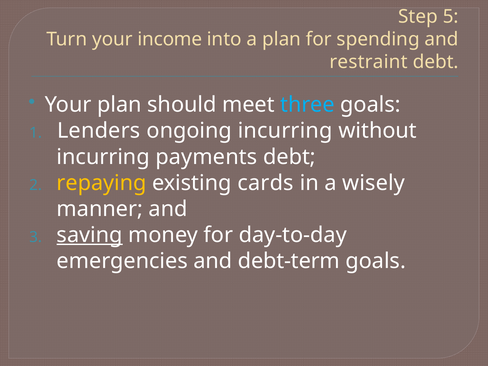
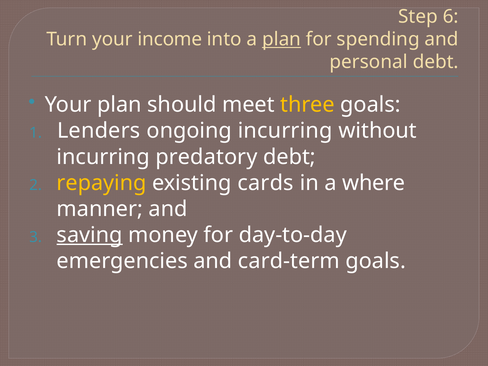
5: 5 -> 6
plan at (282, 39) underline: none -> present
restraint: restraint -> personal
three colour: light blue -> yellow
payments: payments -> predatory
wisely: wisely -> where
debt-term: debt-term -> card-term
